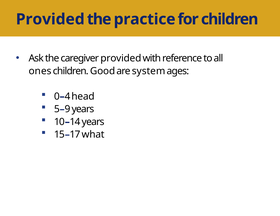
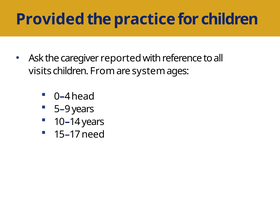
caregiver provided: provided -> reported
ones: ones -> visits
Good: Good -> From
what: what -> need
